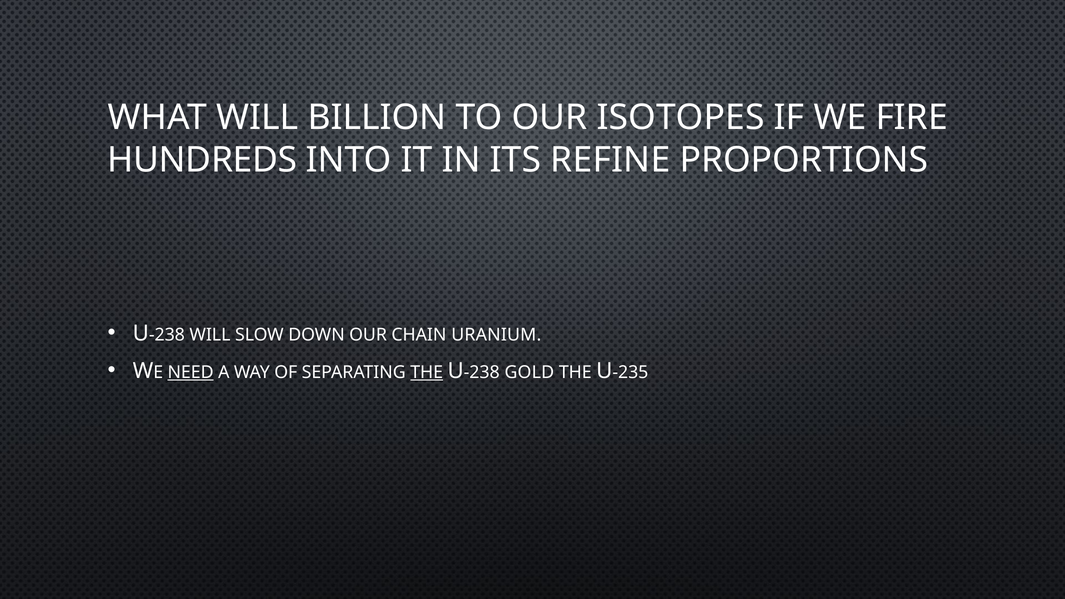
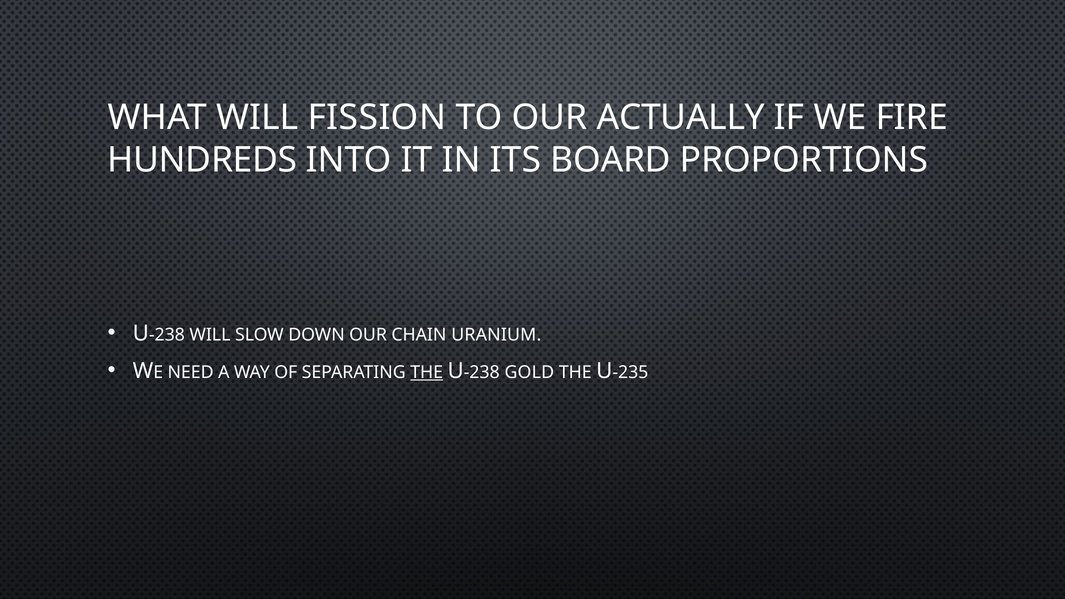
BILLION: BILLION -> FISSION
ISOTOPES: ISOTOPES -> ACTUALLY
REFINE: REFINE -> BOARD
NEED underline: present -> none
